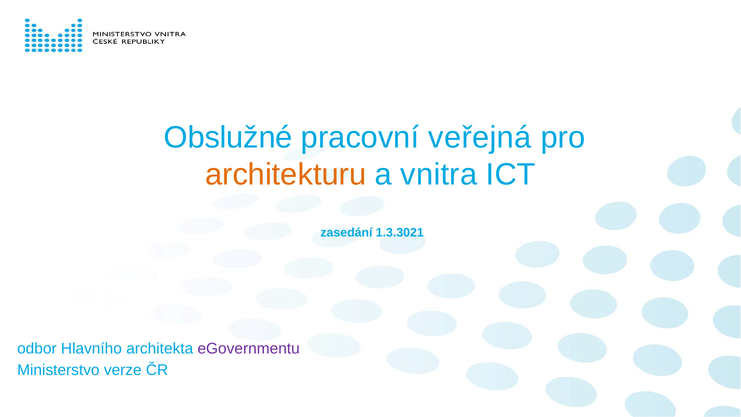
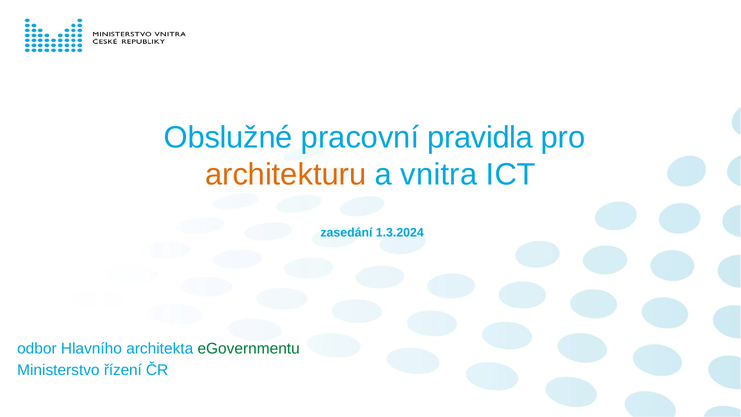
veřejná: veřejná -> pravidla
1.3.3021: 1.3.3021 -> 1.3.2024
eGovernmentu colour: purple -> green
verze: verze -> řízení
